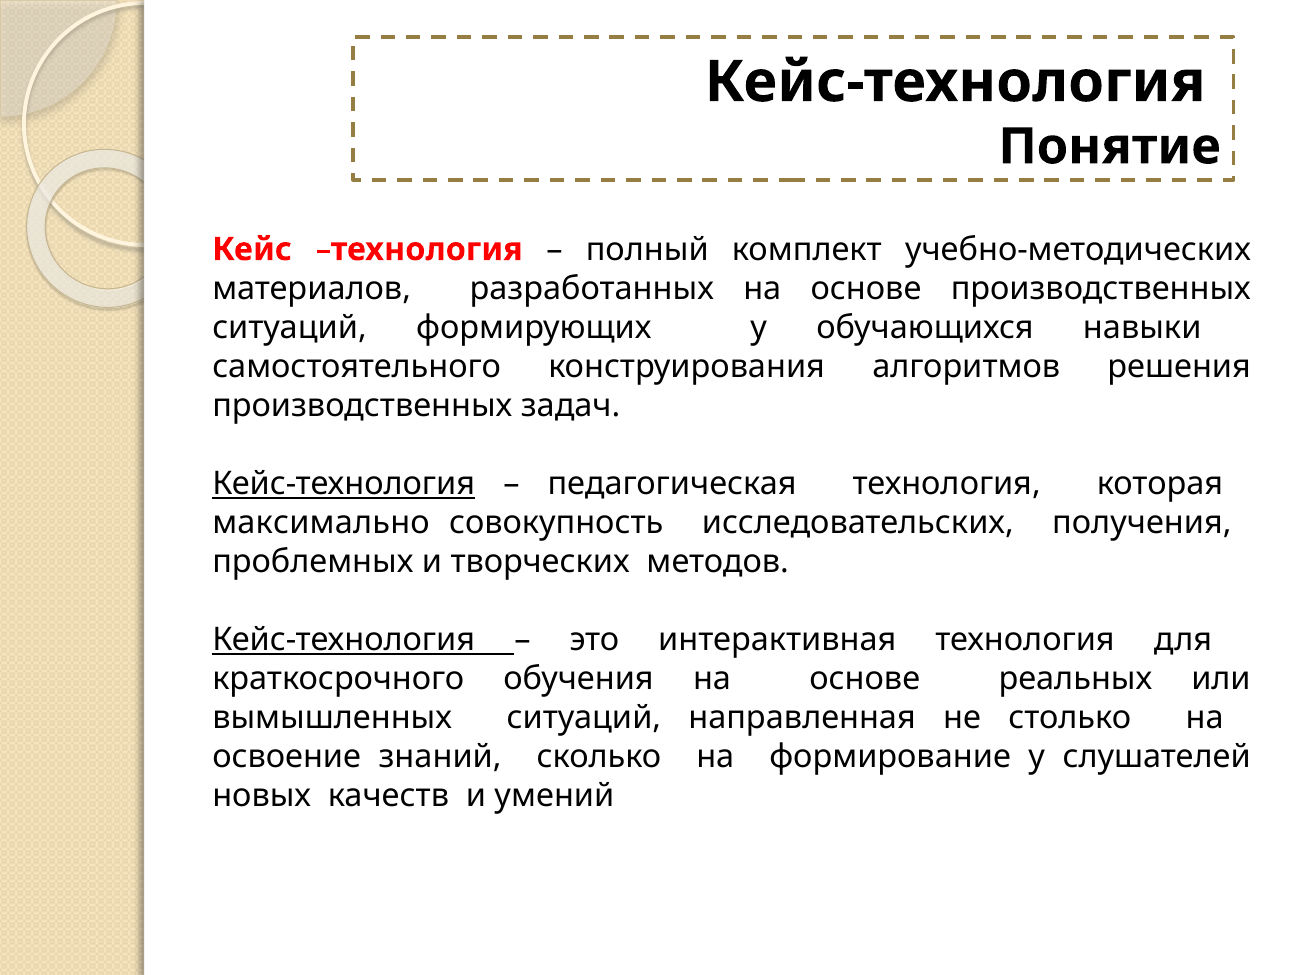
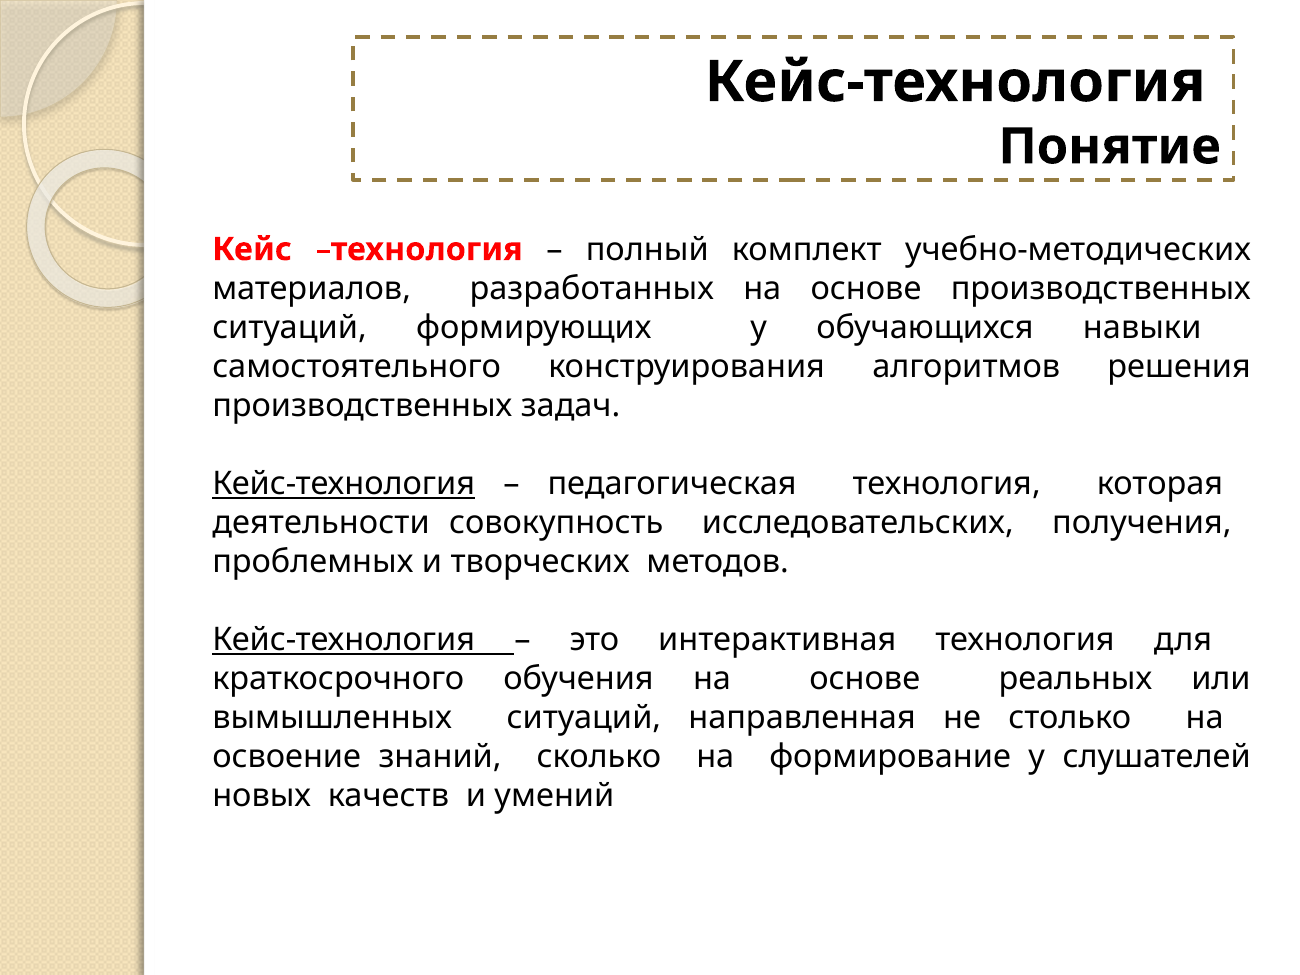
максимально: максимально -> деятельности
